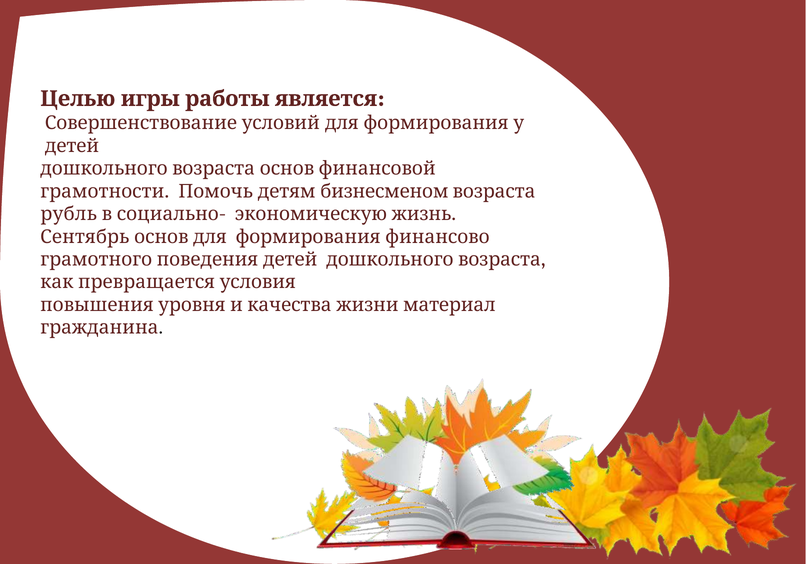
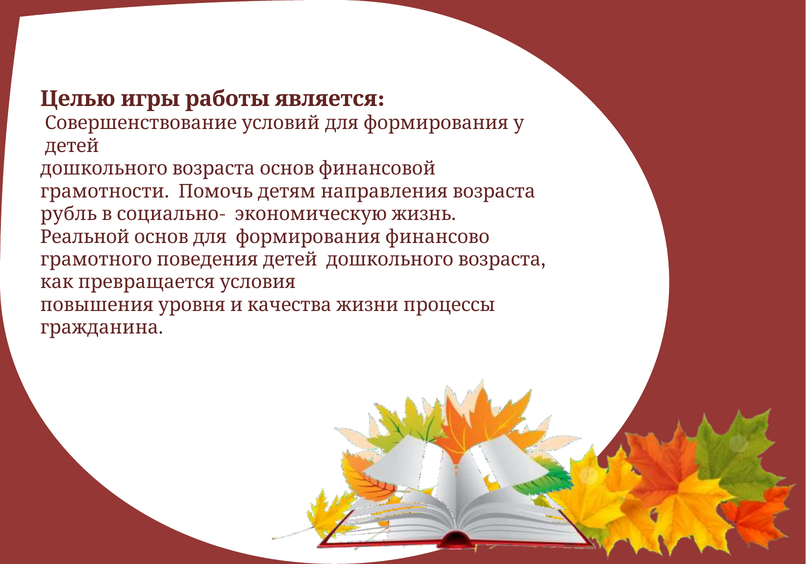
бизнесменом: бизнесменом -> направления
Сентябрь: Сентябрь -> Реальной
материал: материал -> процессы
